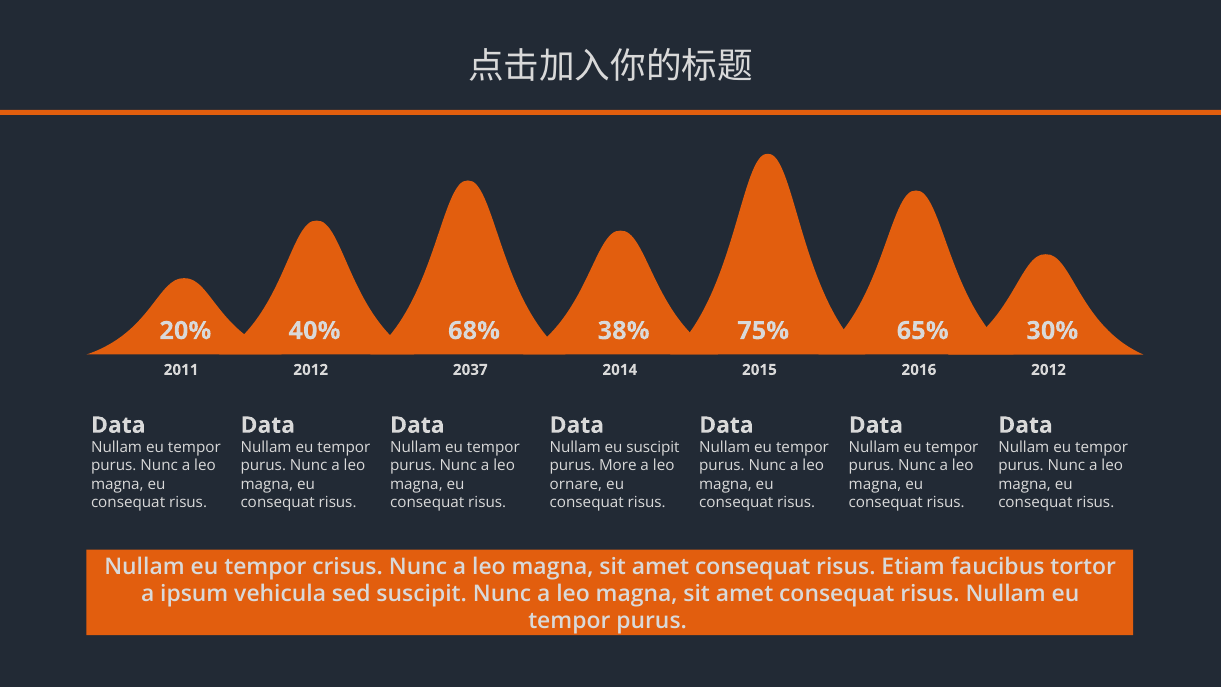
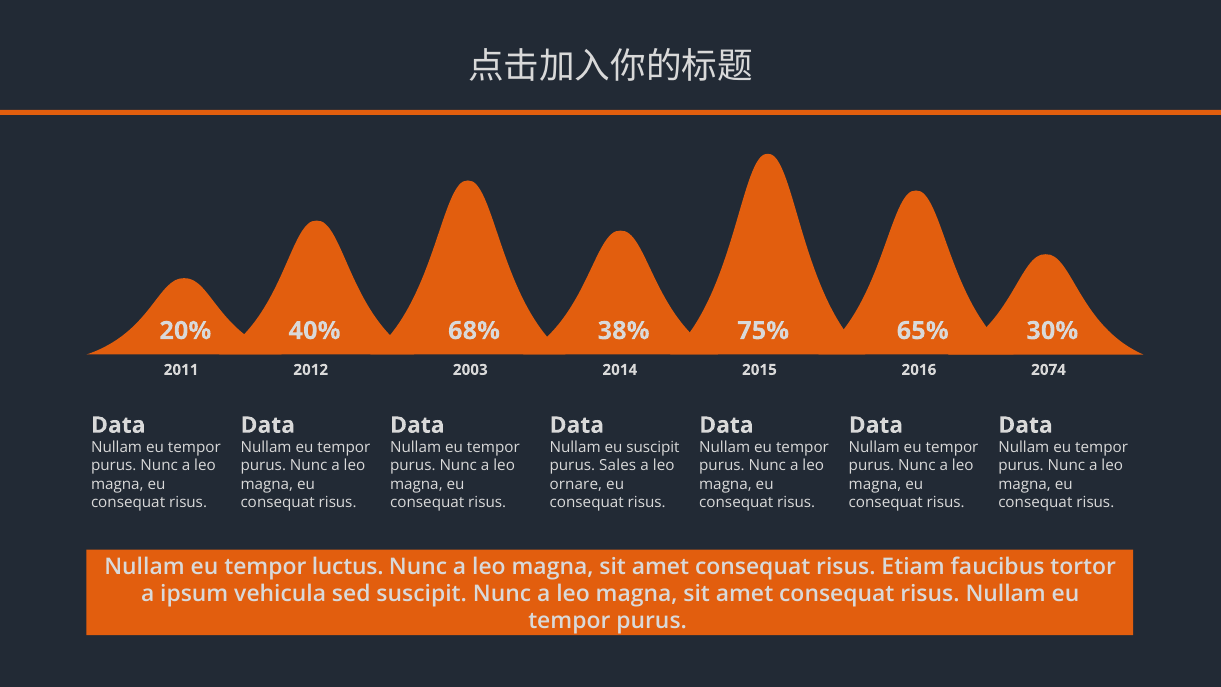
2037: 2037 -> 2003
2014 2012: 2012 -> 2074
More: More -> Sales
crisus: crisus -> luctus
